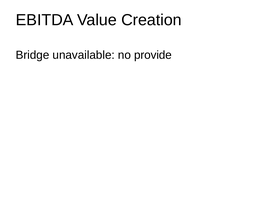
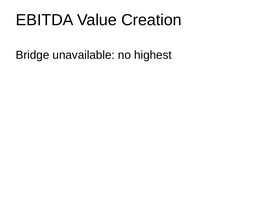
provide: provide -> highest
